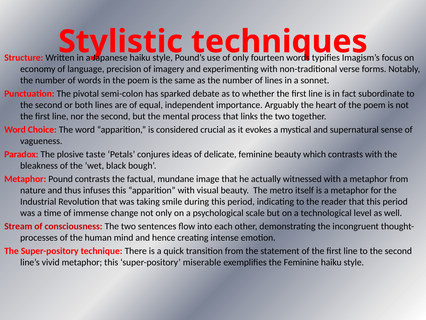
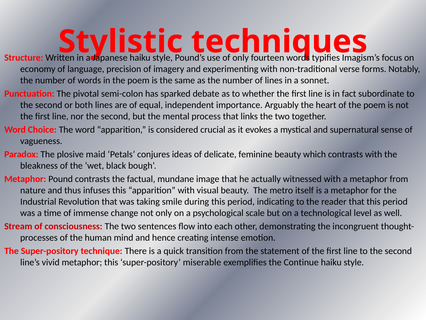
taste: taste -> maid
the Feminine: Feminine -> Continue
